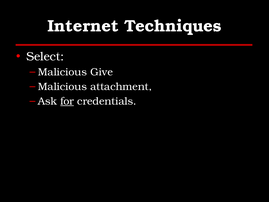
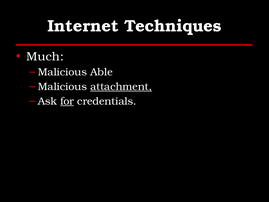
Select: Select -> Much
Give: Give -> Able
attachment underline: none -> present
